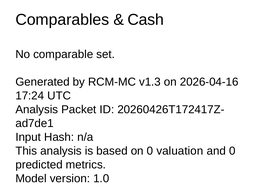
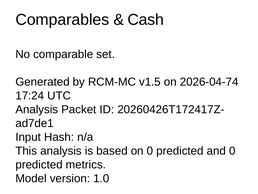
v1.3: v1.3 -> v1.5
2026-04-16: 2026-04-16 -> 2026-04-74
on 0 valuation: valuation -> predicted
